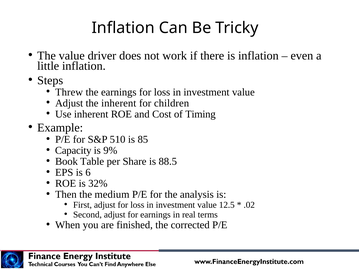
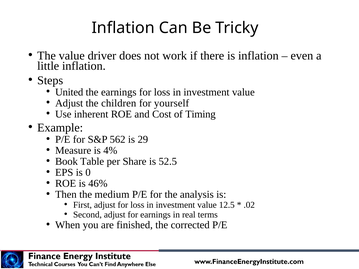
Threw: Threw -> United
the inherent: inherent -> children
children: children -> yourself
510: 510 -> 562
85: 85 -> 29
Capacity: Capacity -> Measure
9%: 9% -> 4%
88.5: 88.5 -> 52.5
6: 6 -> 0
32%: 32% -> 46%
